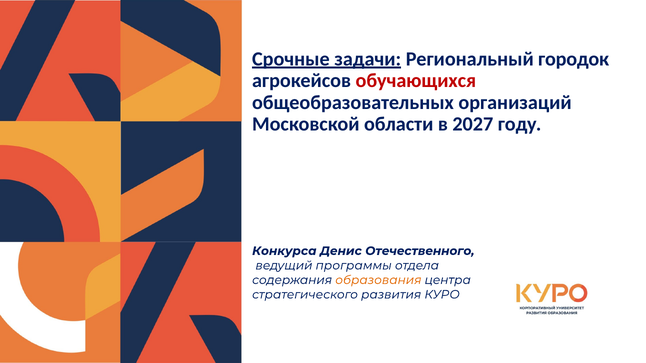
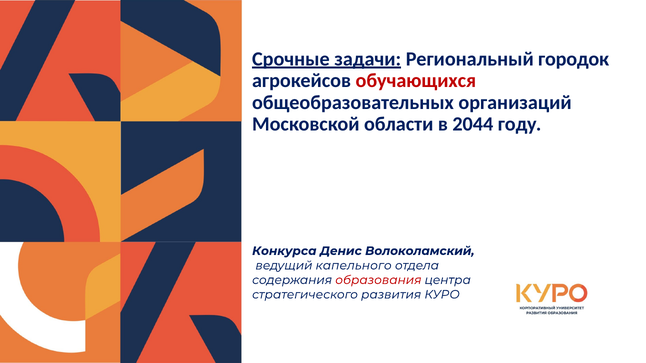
2027: 2027 -> 2044
Отечественного: Отечественного -> Волоколамский
программы: программы -> капельного
образования colour: orange -> red
